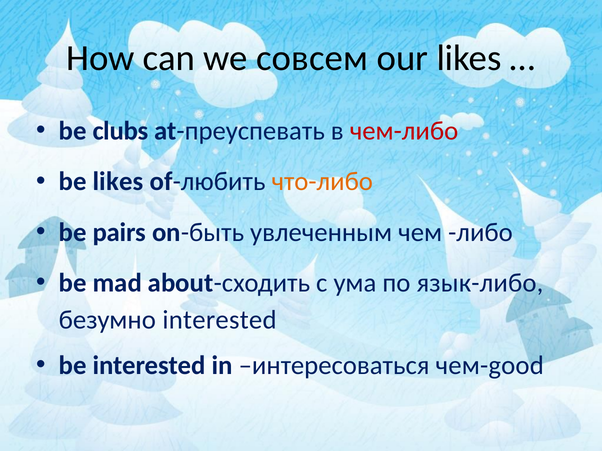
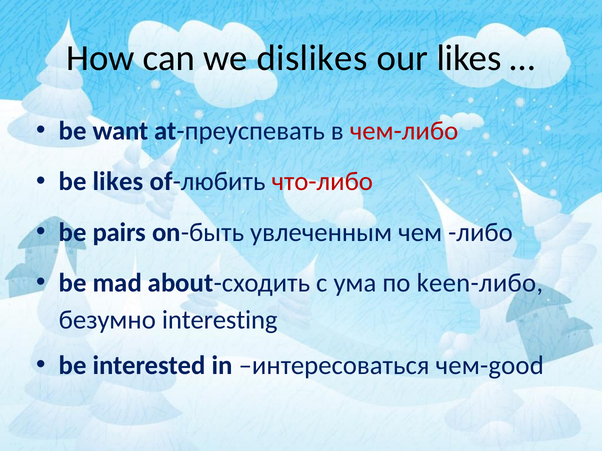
совсем: совсем -> dislikes
clubs: clubs -> want
что-либо colour: orange -> red
язык-либо: язык-либо -> keen-либо
безумно interested: interested -> interesting
